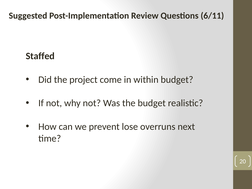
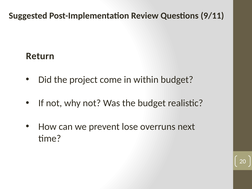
6/11: 6/11 -> 9/11
Staffed: Staffed -> Return
